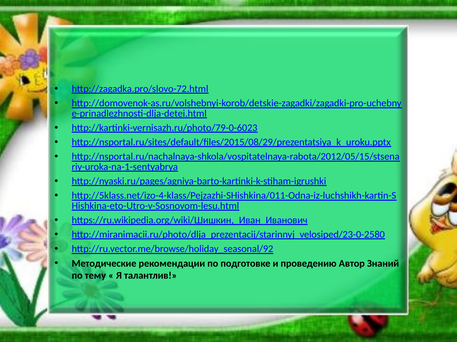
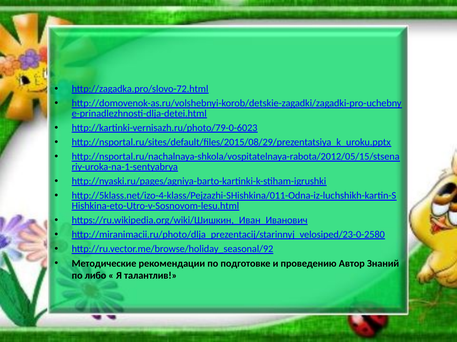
тему: тему -> либо
